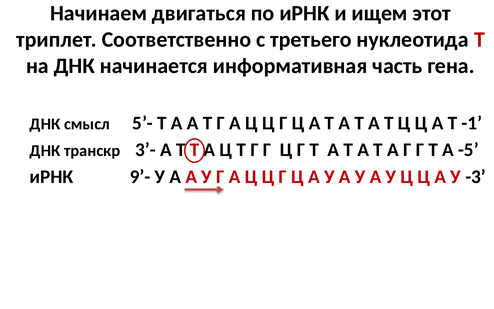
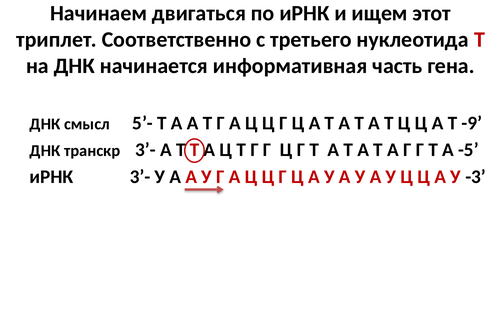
-1: -1 -> -9
иРНК 9’-: 9’- -> 3’-
